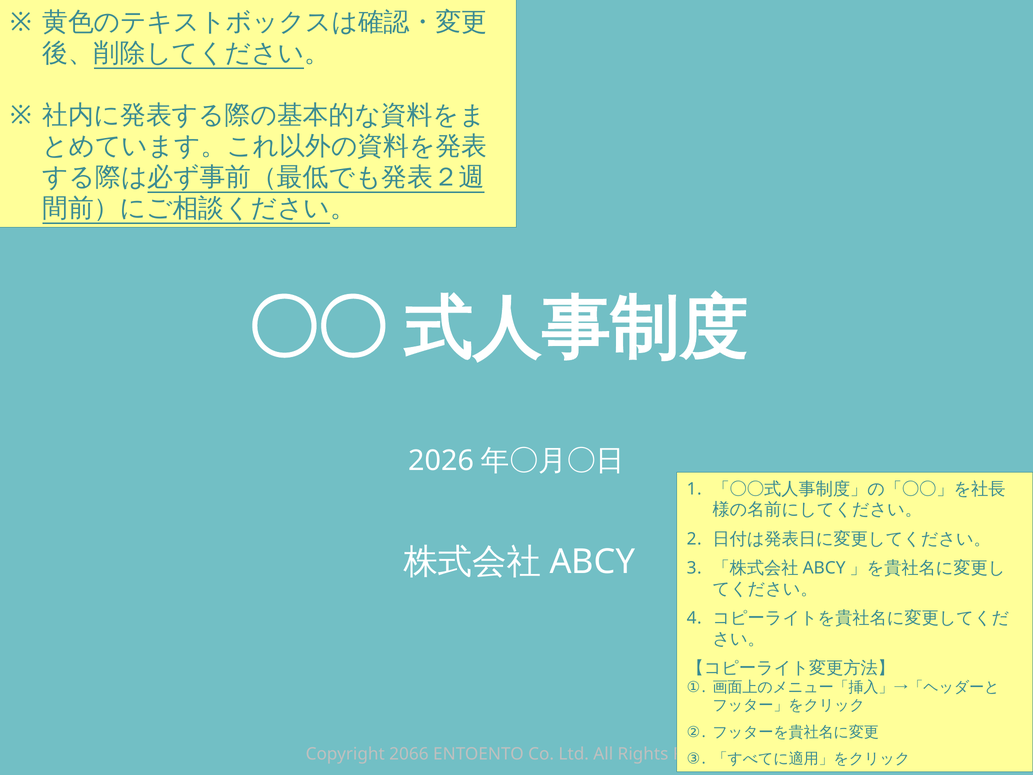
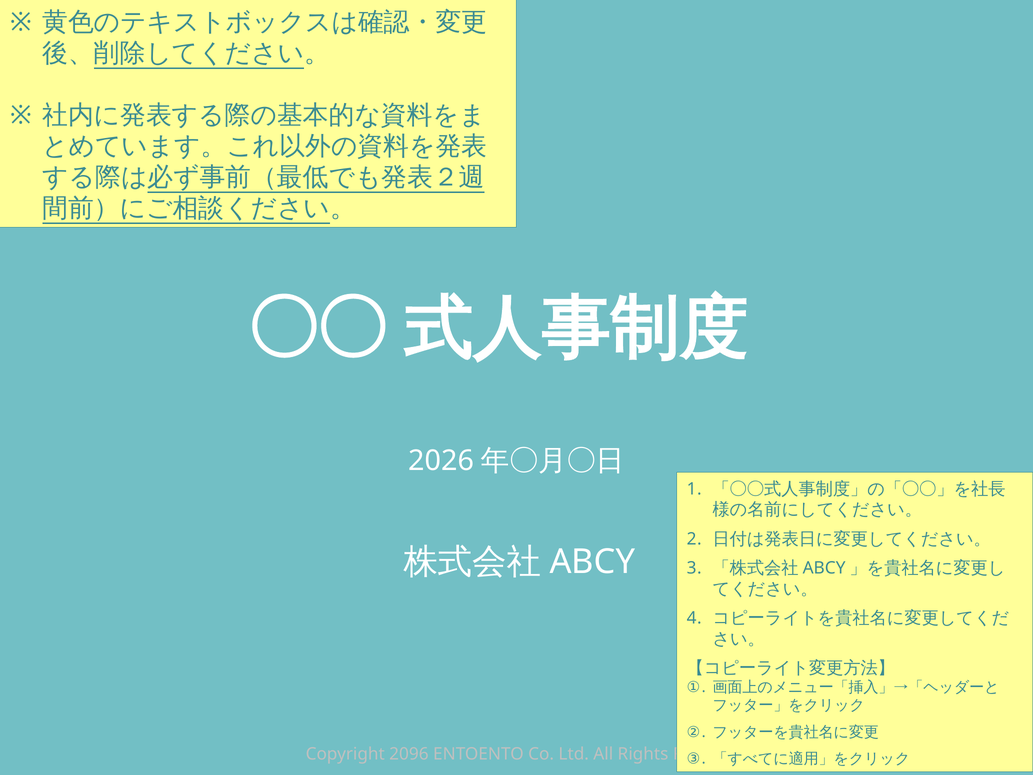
2066: 2066 -> 2096
